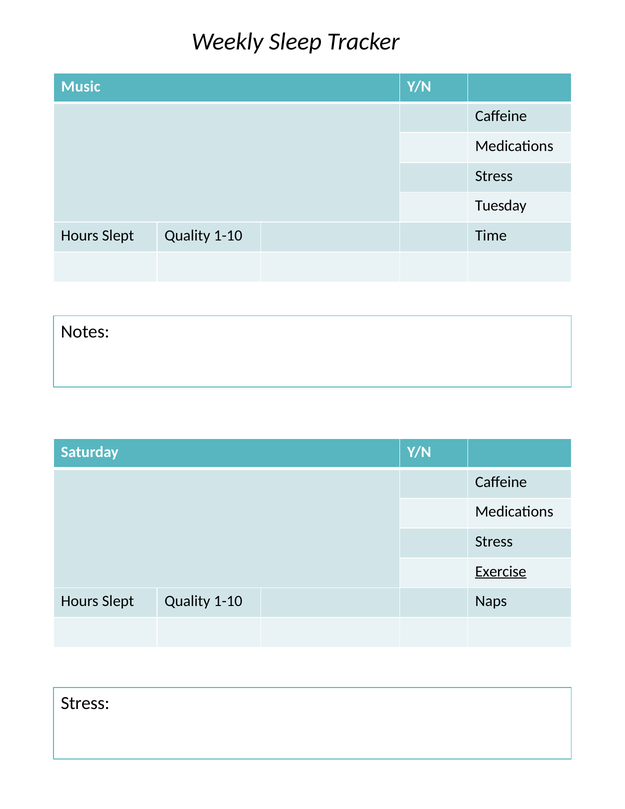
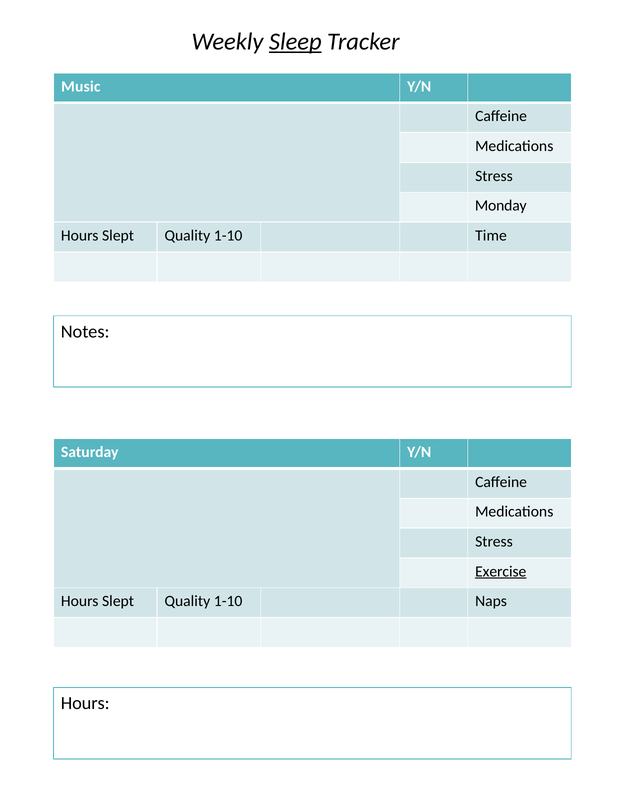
Sleep underline: none -> present
Tuesday: Tuesday -> Monday
Stress at (85, 703): Stress -> Hours
